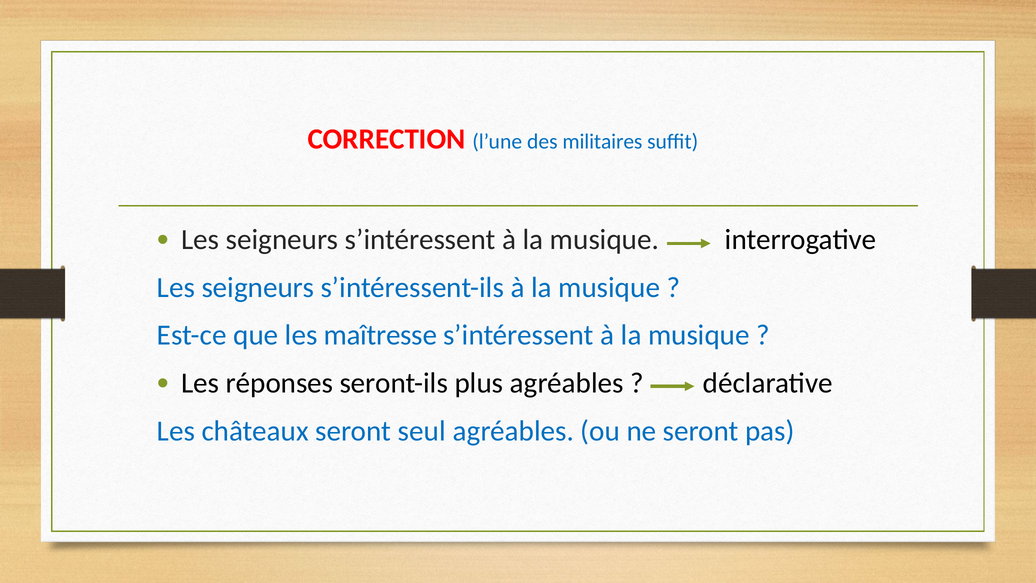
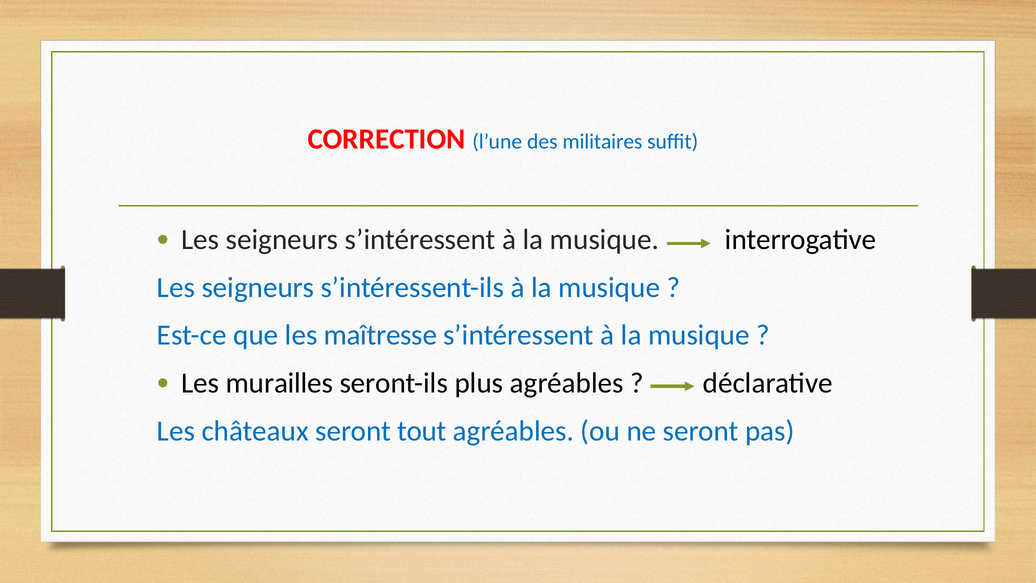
réponses: réponses -> murailles
seul: seul -> tout
